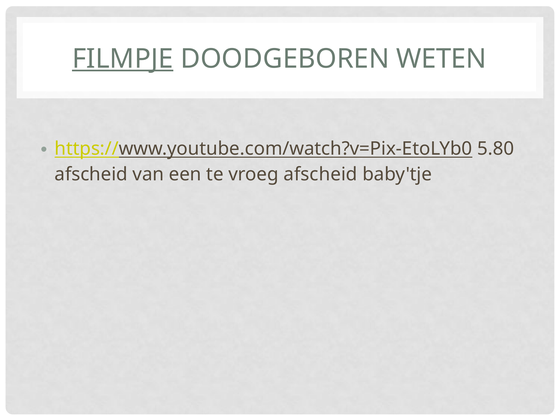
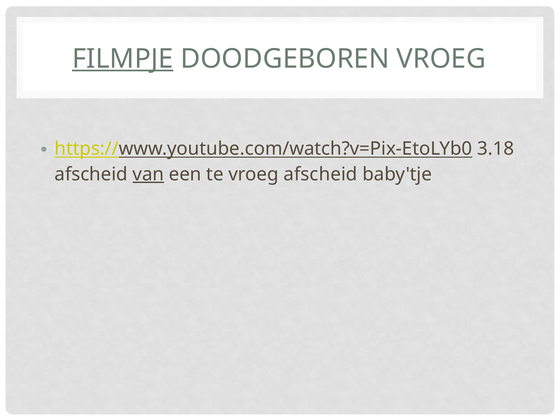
DOODGEBOREN WETEN: WETEN -> VROEG
5.80: 5.80 -> 3.18
van underline: none -> present
